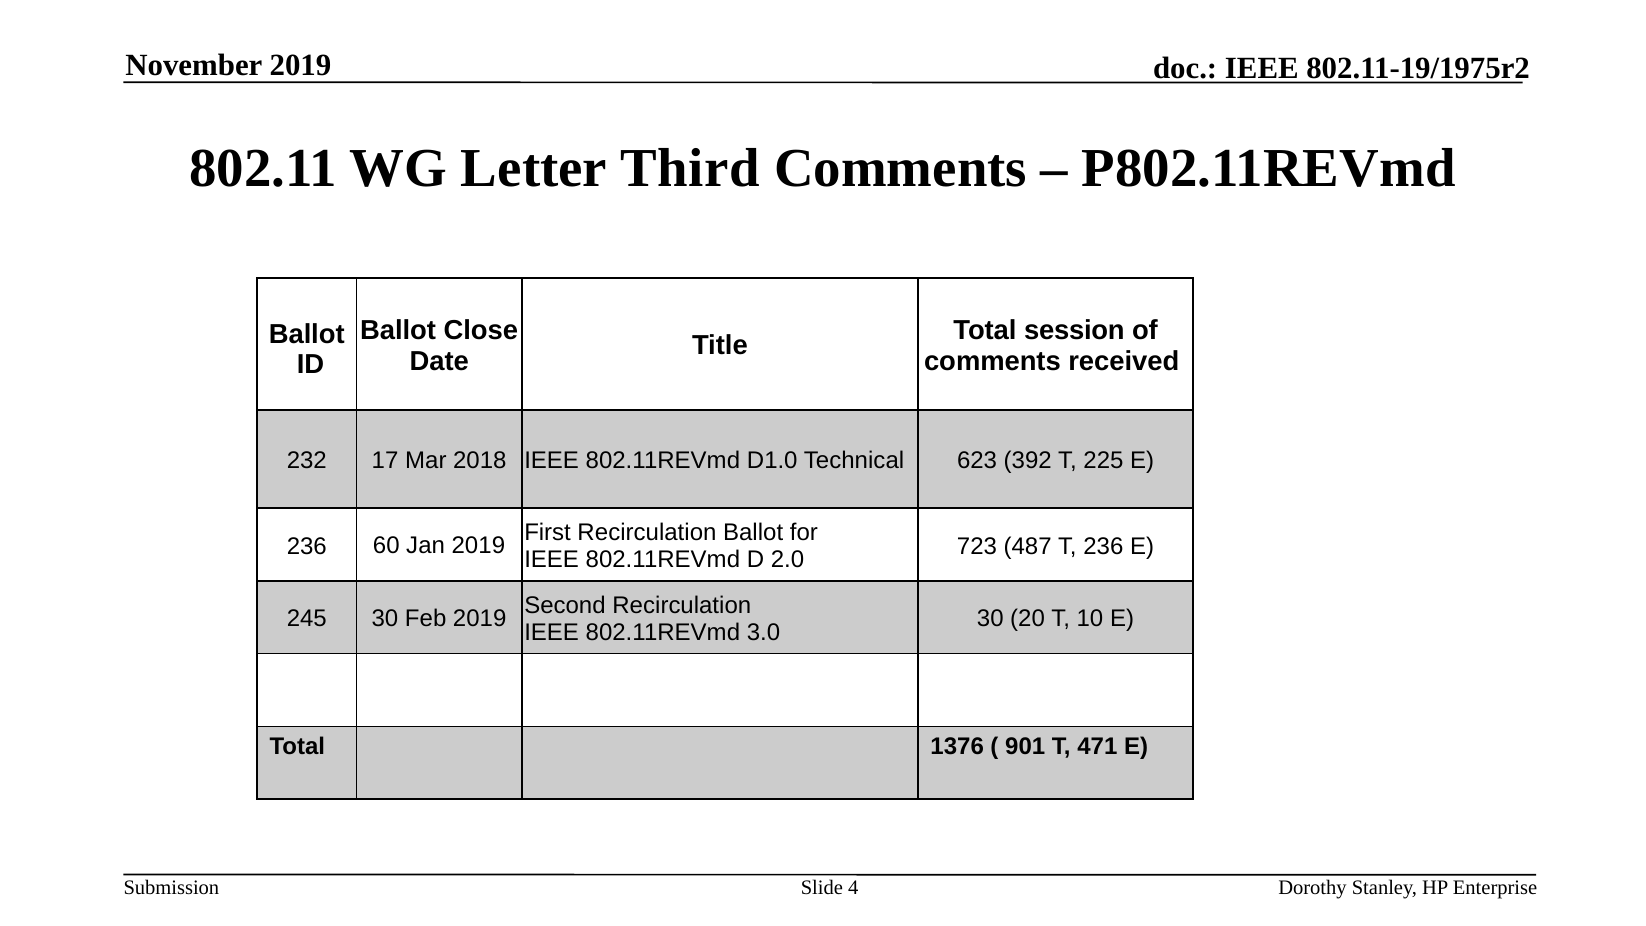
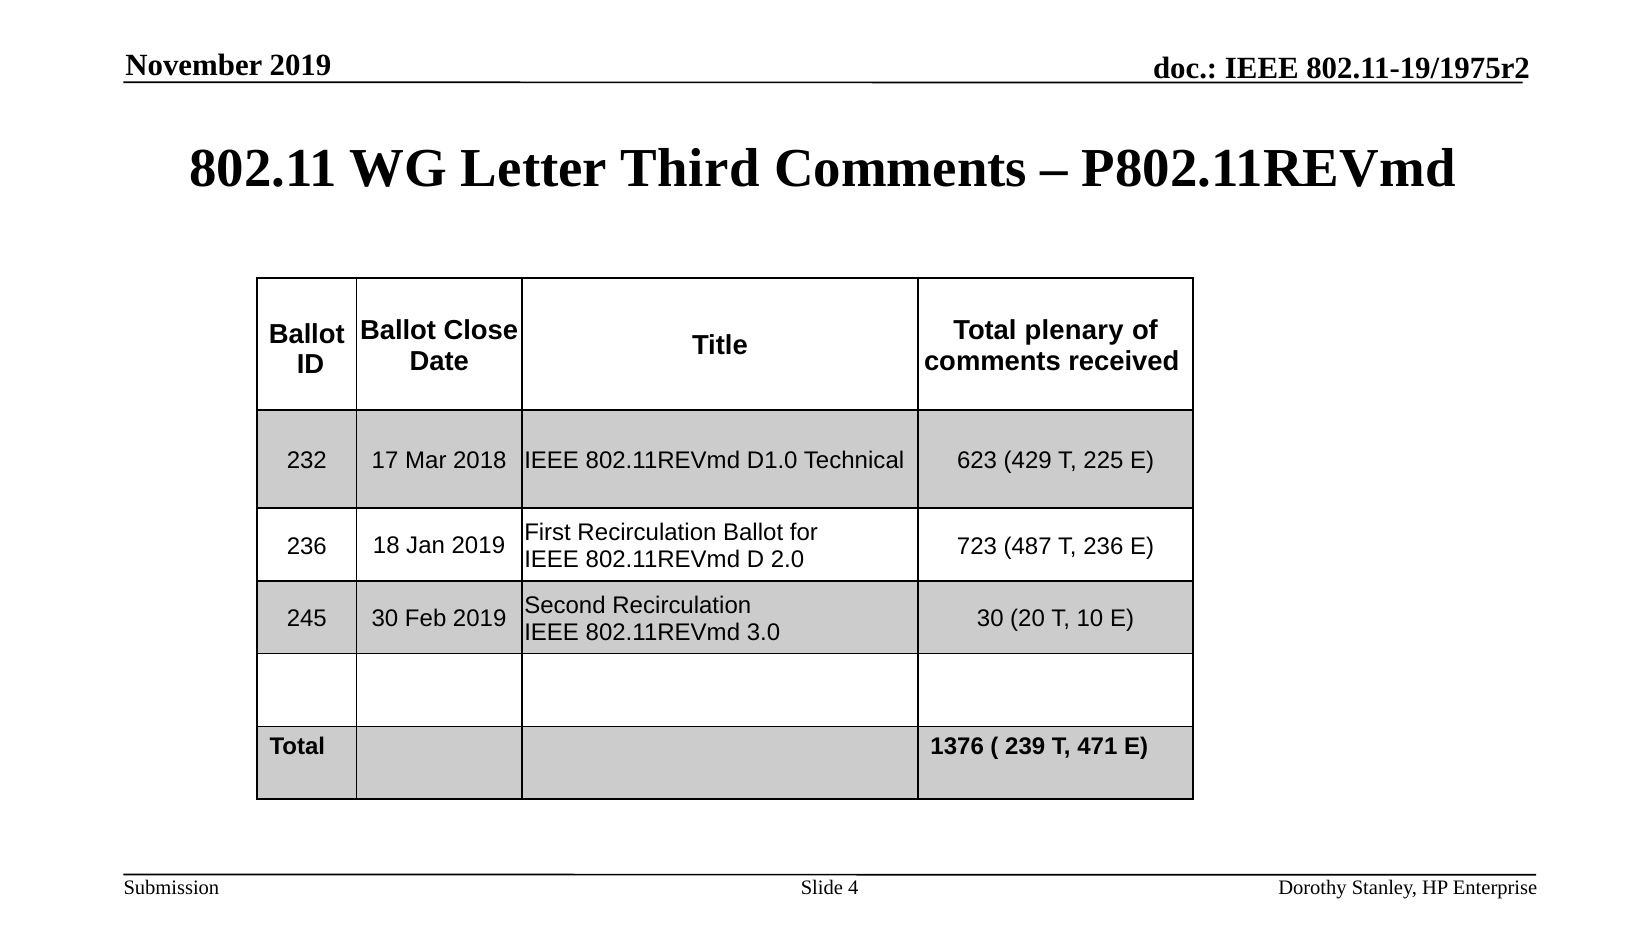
session: session -> plenary
392: 392 -> 429
60: 60 -> 18
901: 901 -> 239
